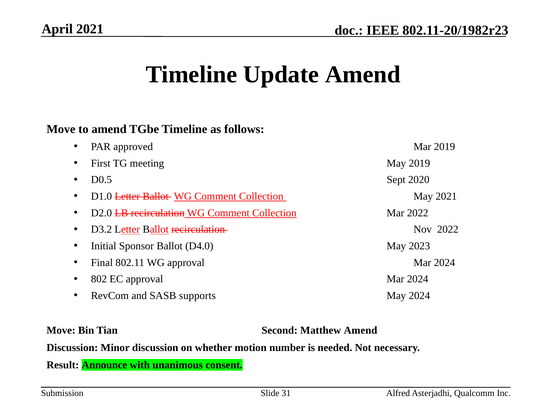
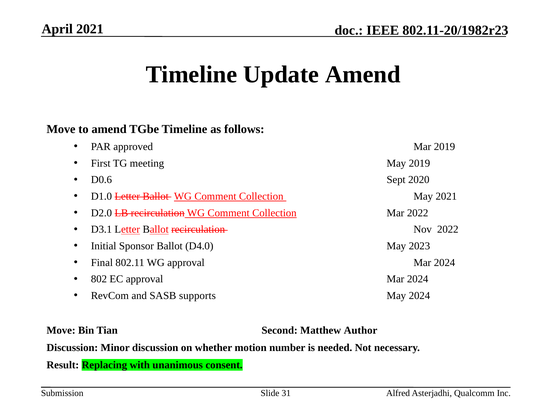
D0.5: D0.5 -> D0.6
D3.2: D3.2 -> D3.1
Matthew Amend: Amend -> Author
Announce: Announce -> Replacing
